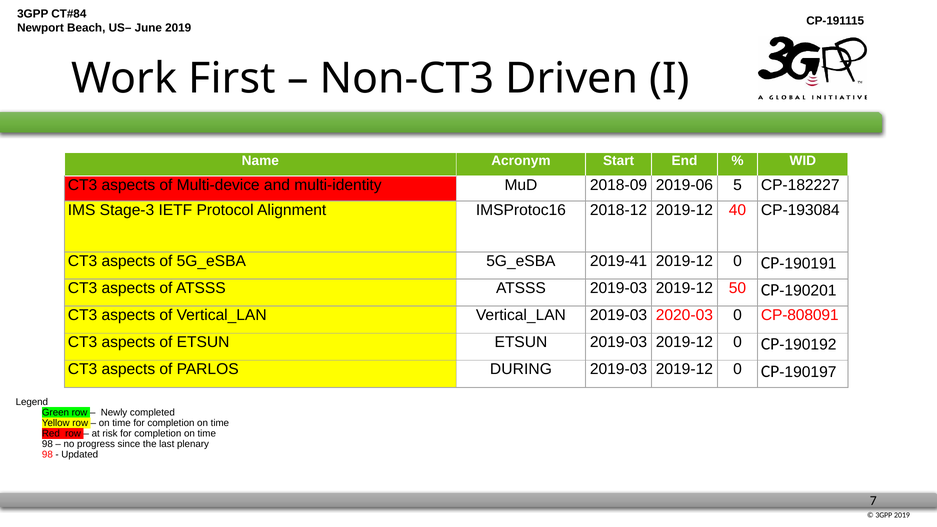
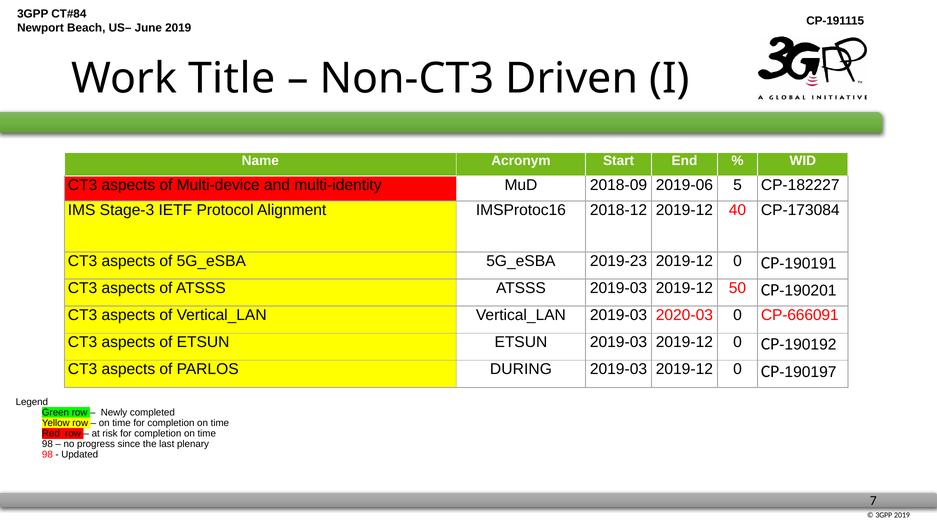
First: First -> Title
CP-193084: CP-193084 -> CP-173084
2019-41: 2019-41 -> 2019-23
CP-808091: CP-808091 -> CP-666091
